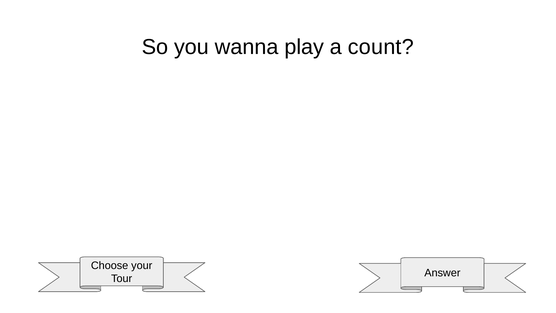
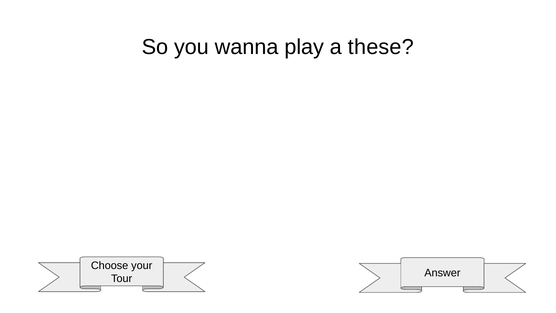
count: count -> these
